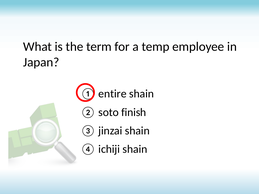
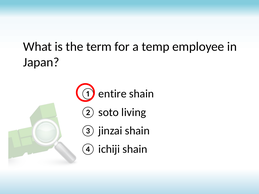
finish: finish -> living
